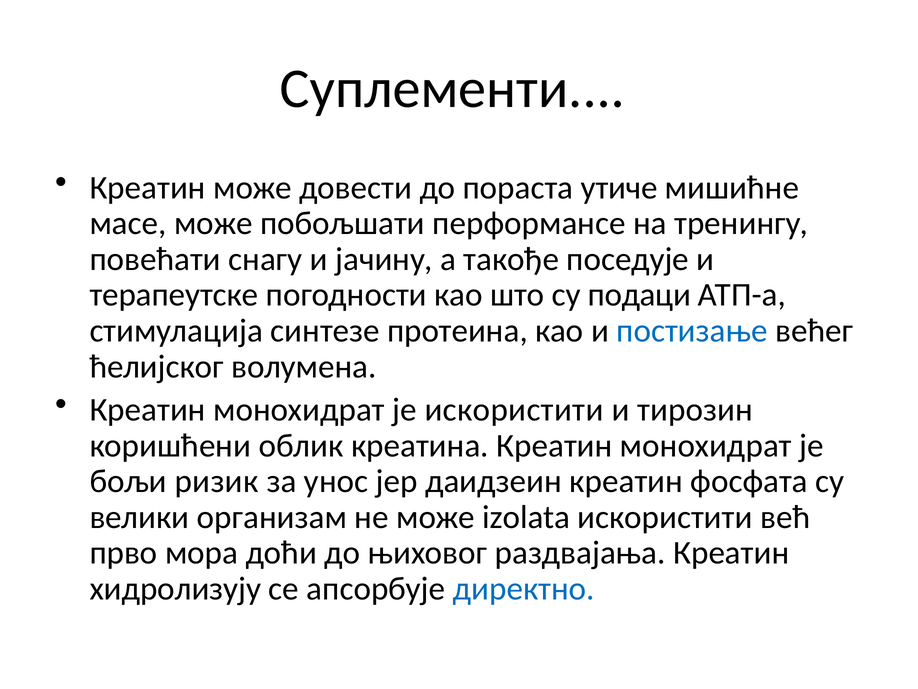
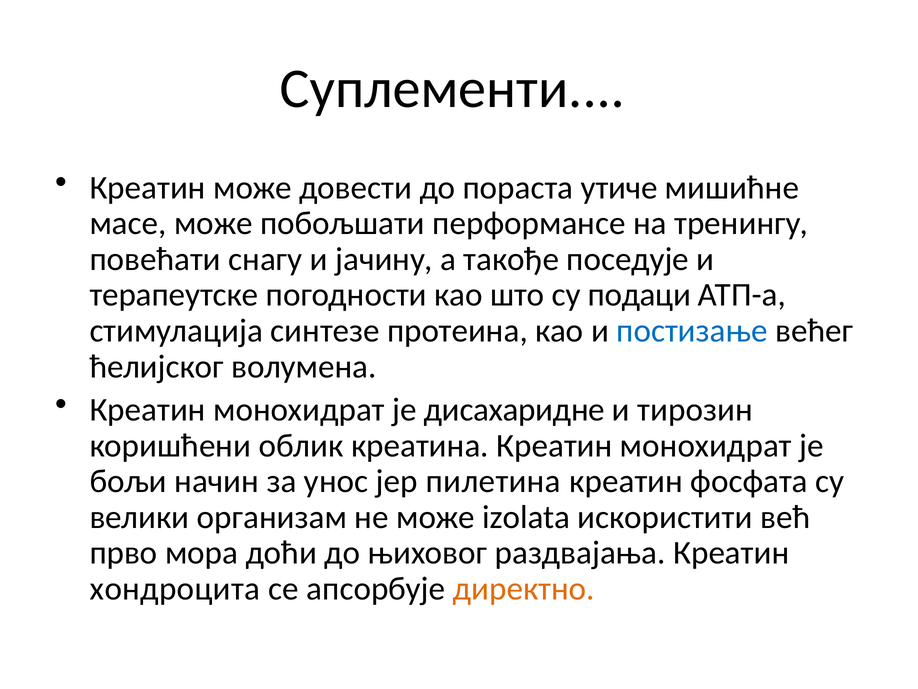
је искористити: искористити -> дисахаридне
ризик: ризик -> начин
даидзеин: даидзеин -> пилетина
хидролизују: хидролизују -> хондроцита
директно colour: blue -> orange
